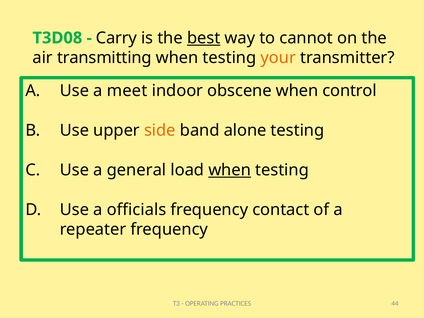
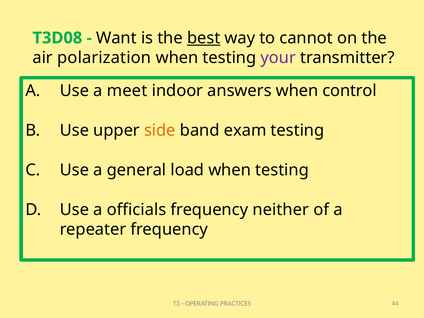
Carry: Carry -> Want
transmitting: transmitting -> polarization
your colour: orange -> purple
obscene: obscene -> answers
alone: alone -> exam
when at (230, 170) underline: present -> none
contact: contact -> neither
